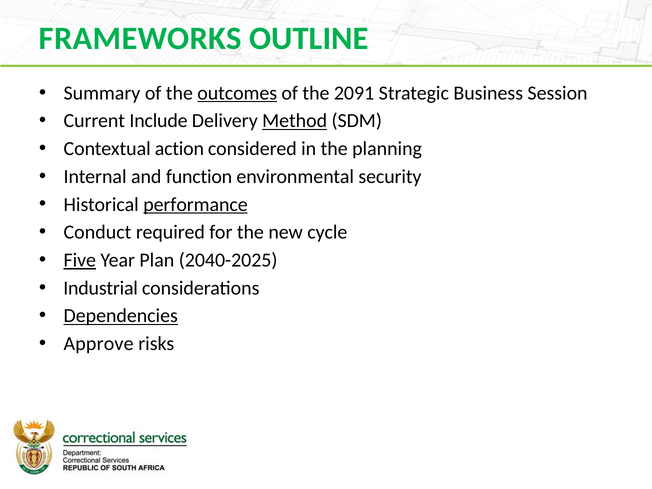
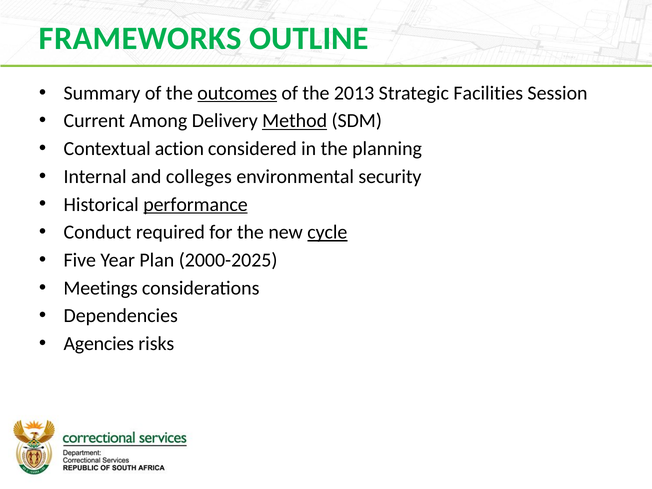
2091: 2091 -> 2013
Business: Business -> Facilities
Include: Include -> Among
function: function -> colleges
cycle underline: none -> present
Five underline: present -> none
2040-2025: 2040-2025 -> 2000-2025
Industrial: Industrial -> Meetings
Dependencies underline: present -> none
Approve: Approve -> Agencies
